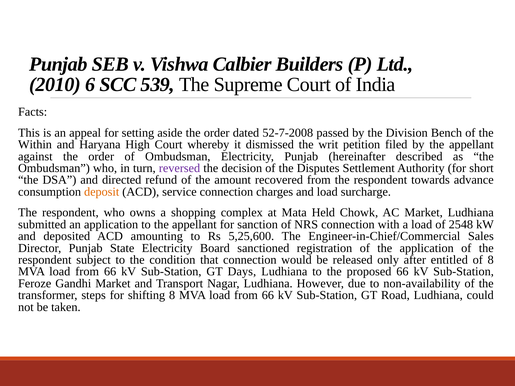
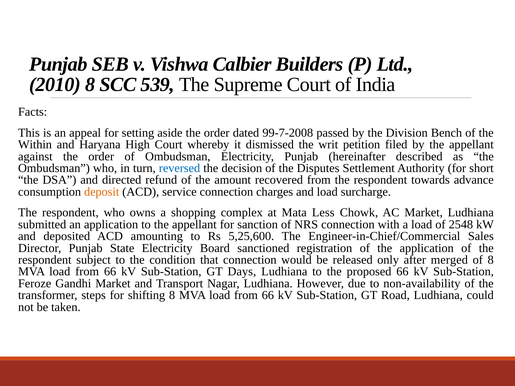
2010 6: 6 -> 8
52-7-2008: 52-7-2008 -> 99-7-2008
reversed colour: purple -> blue
Held: Held -> Less
entitled: entitled -> merged
